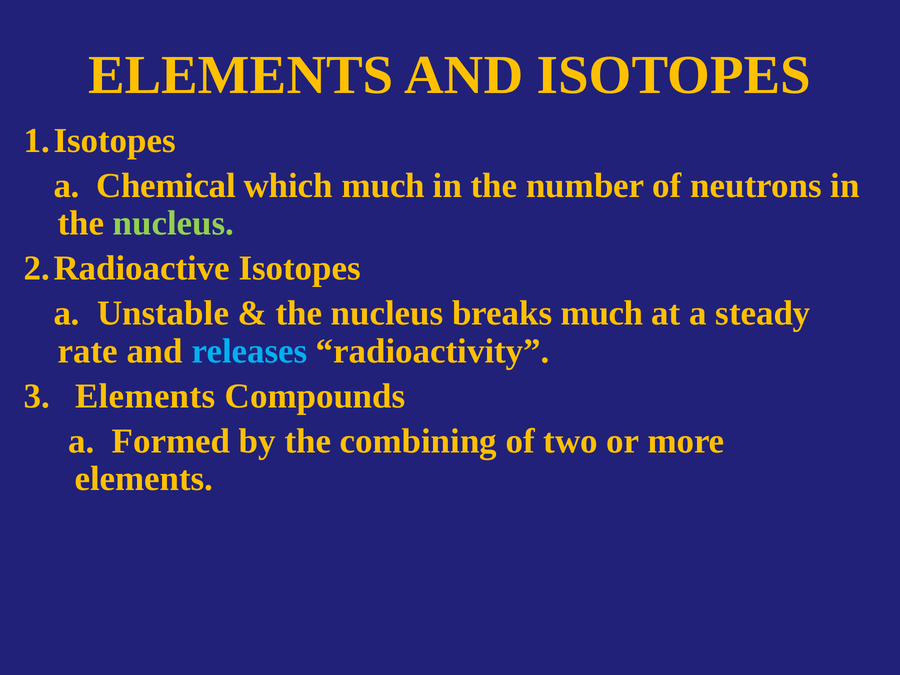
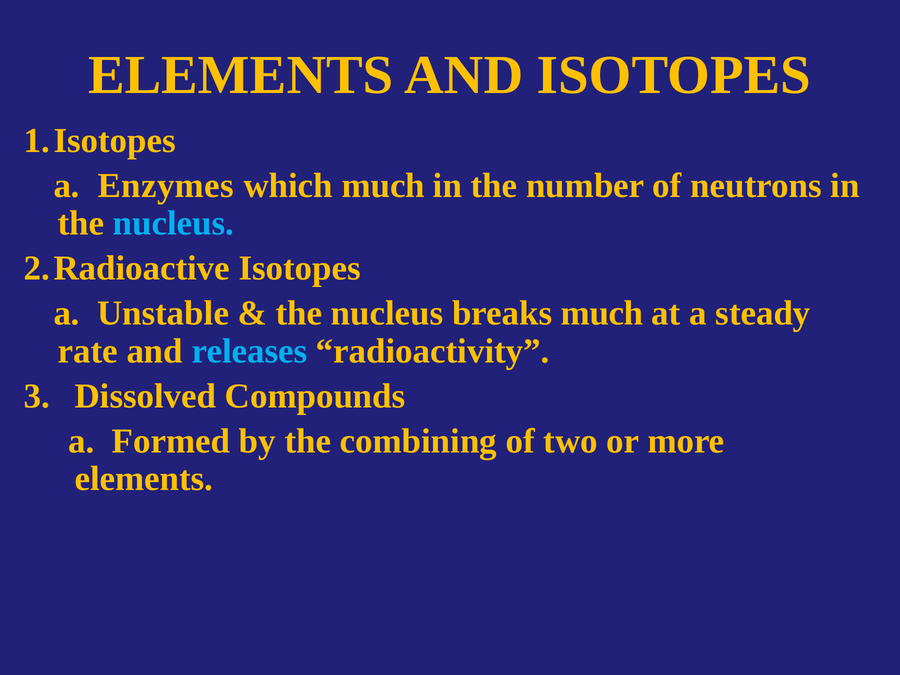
Chemical: Chemical -> Enzymes
nucleus at (174, 223) colour: light green -> light blue
Elements at (145, 396): Elements -> Dissolved
